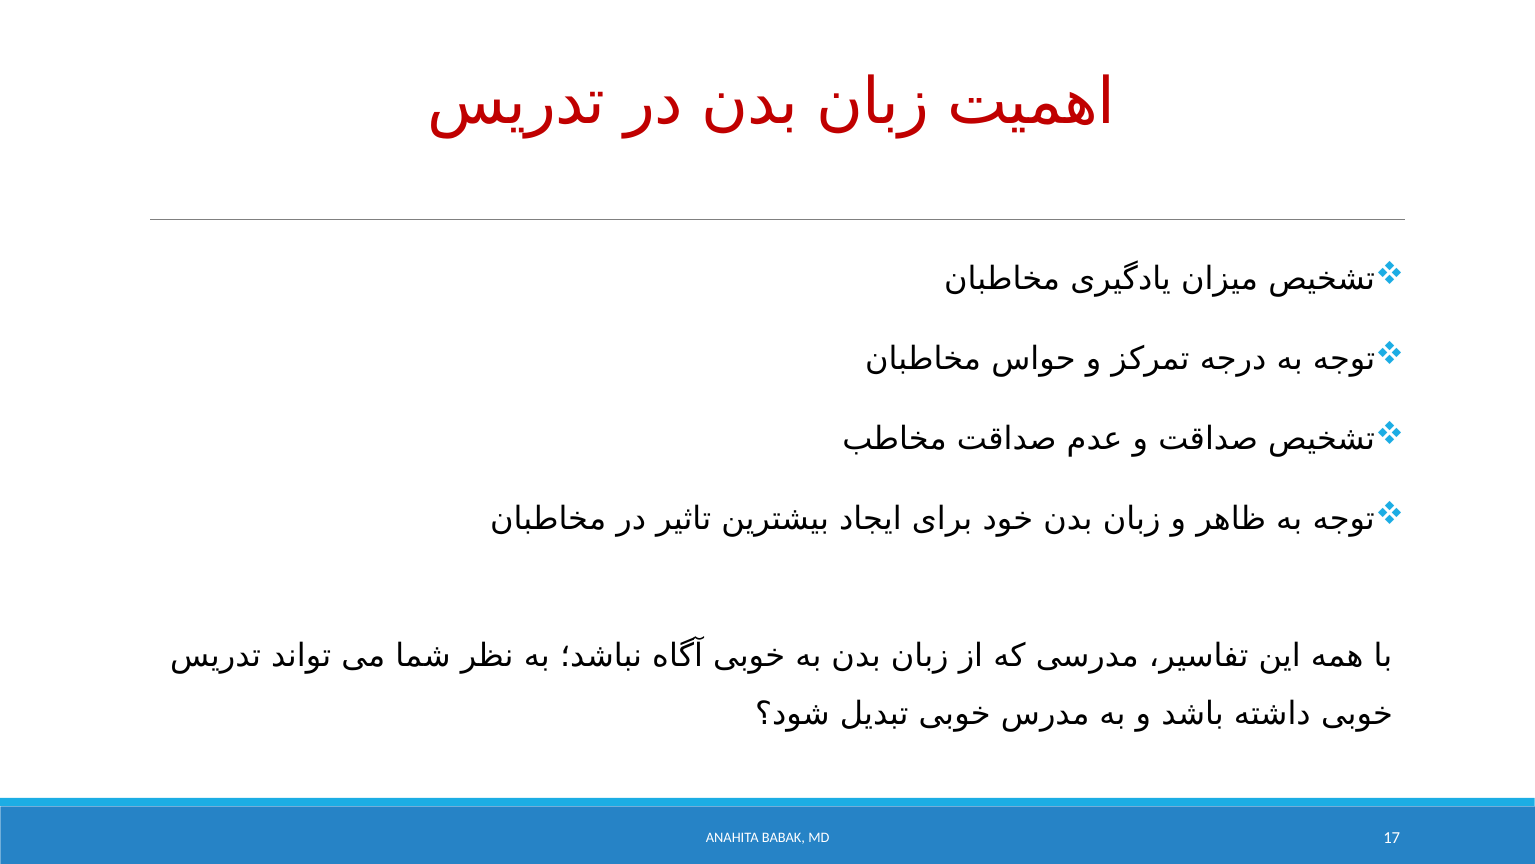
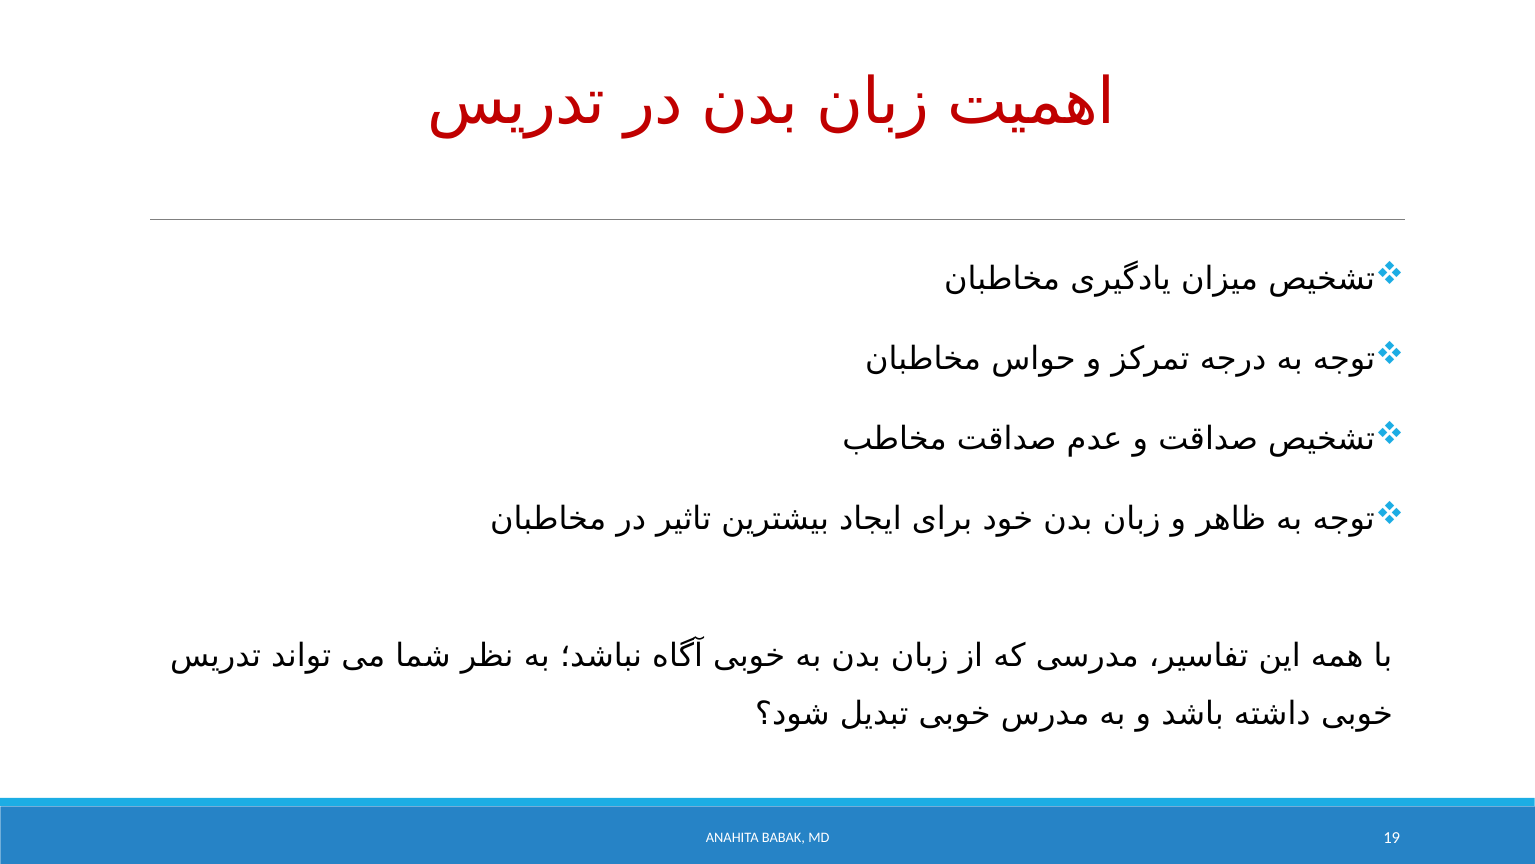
17: 17 -> 19
